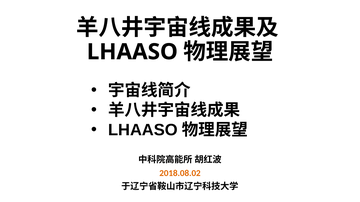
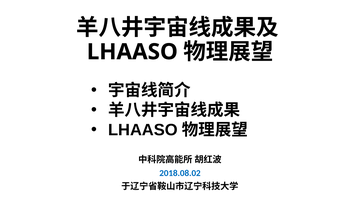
2018.08.02 colour: orange -> blue
